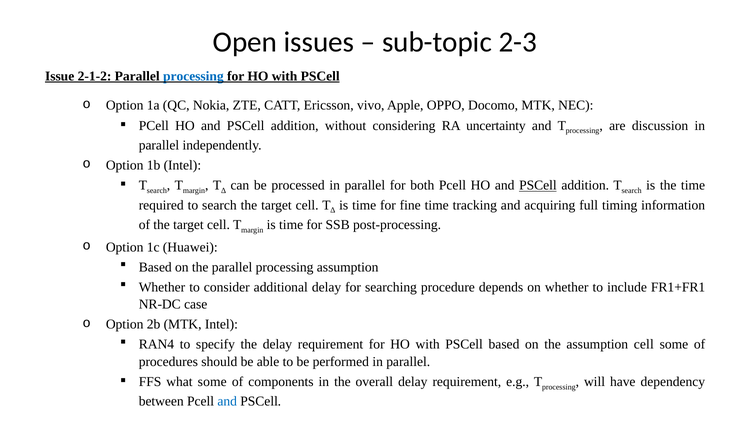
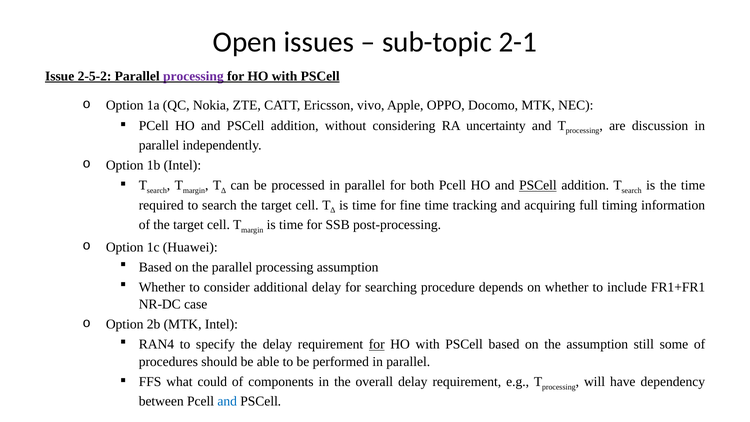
2-3: 2-3 -> 2-1
2-1-2: 2-1-2 -> 2-5-2
processing at (193, 76) colour: blue -> purple
for at (377, 344) underline: none -> present
assumption cell: cell -> still
what some: some -> could
